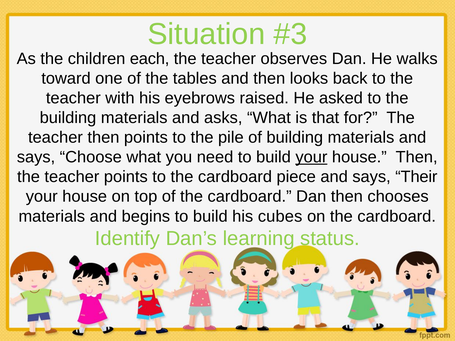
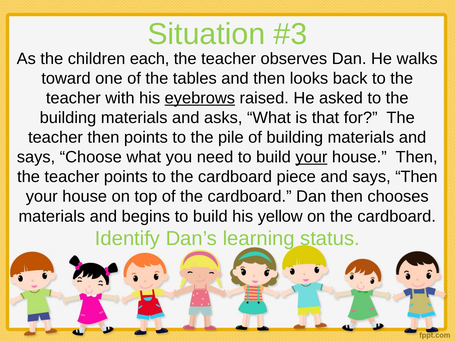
eyebrows underline: none -> present
says Their: Their -> Then
cubes: cubes -> yellow
